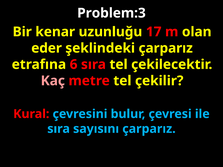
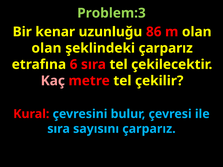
Problem:3 colour: white -> light green
17: 17 -> 86
eder at (47, 48): eder -> olan
